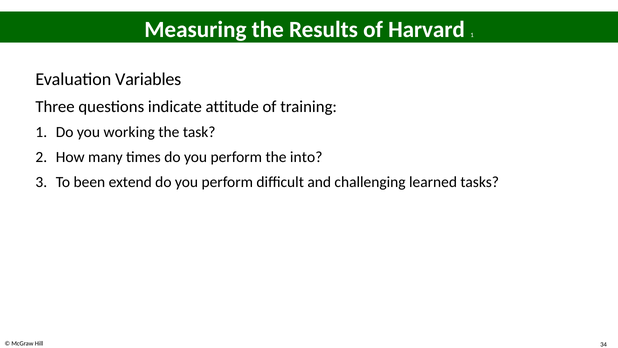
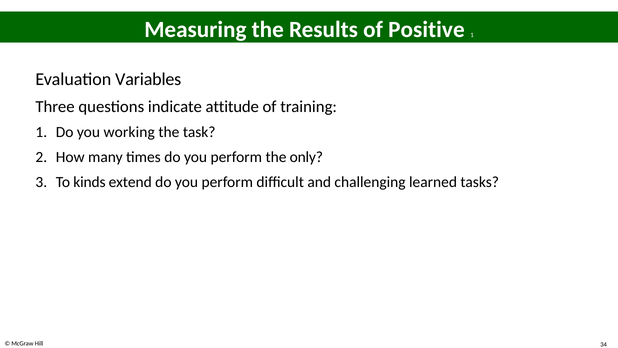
Harvard: Harvard -> Positive
into: into -> only
been: been -> kinds
